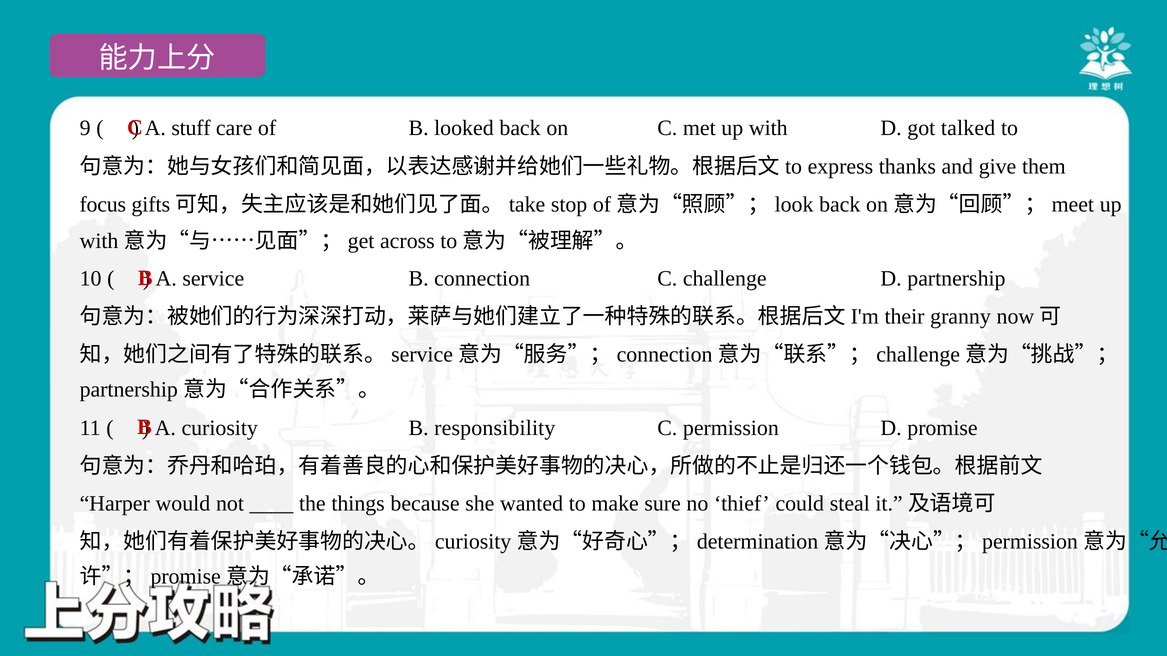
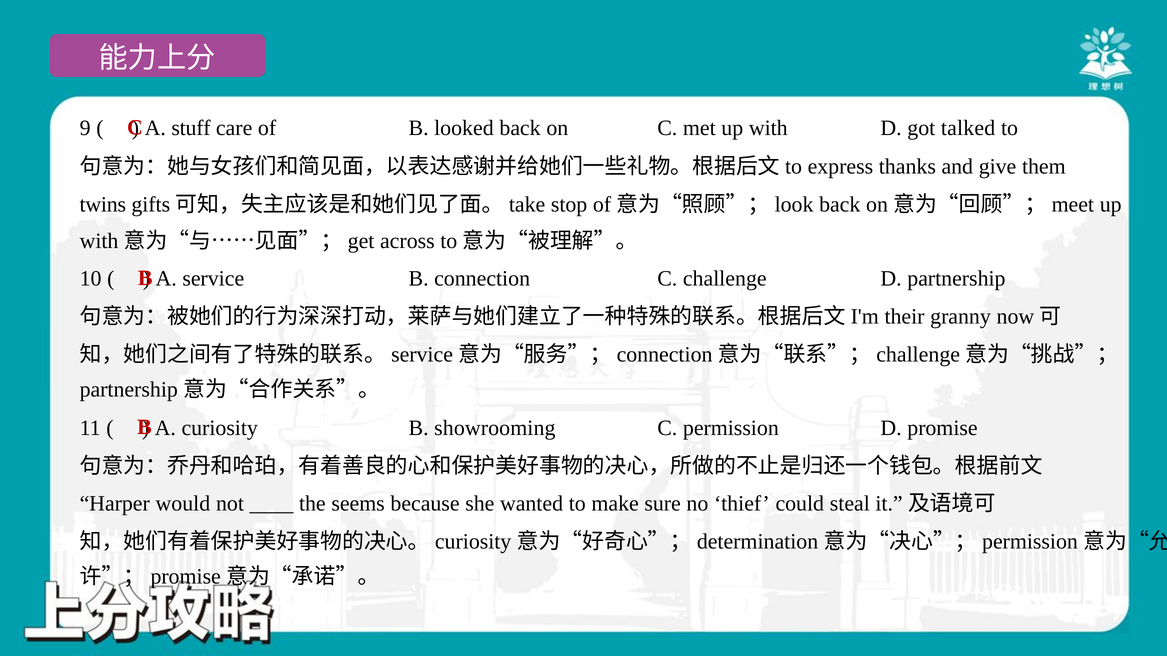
focus: focus -> twins
responsibility: responsibility -> showrooming
things: things -> seems
